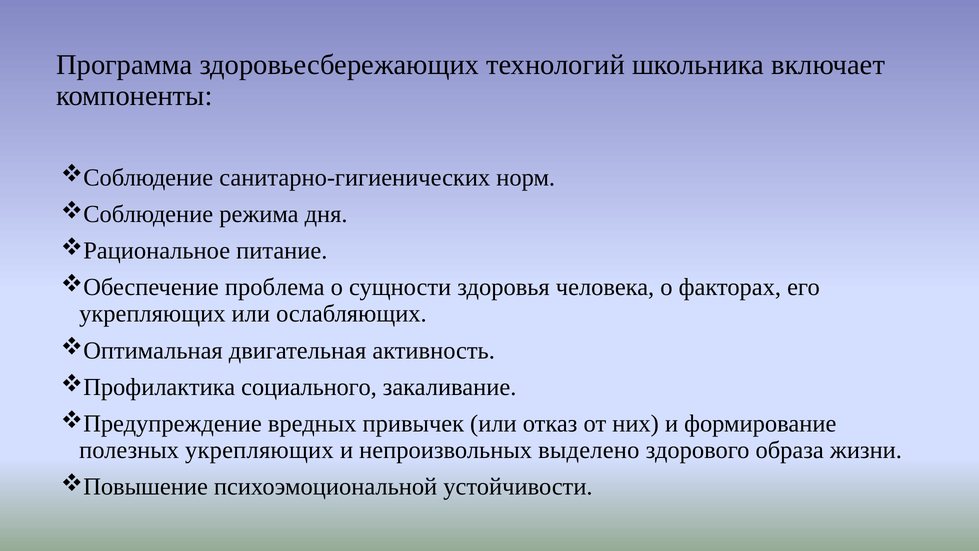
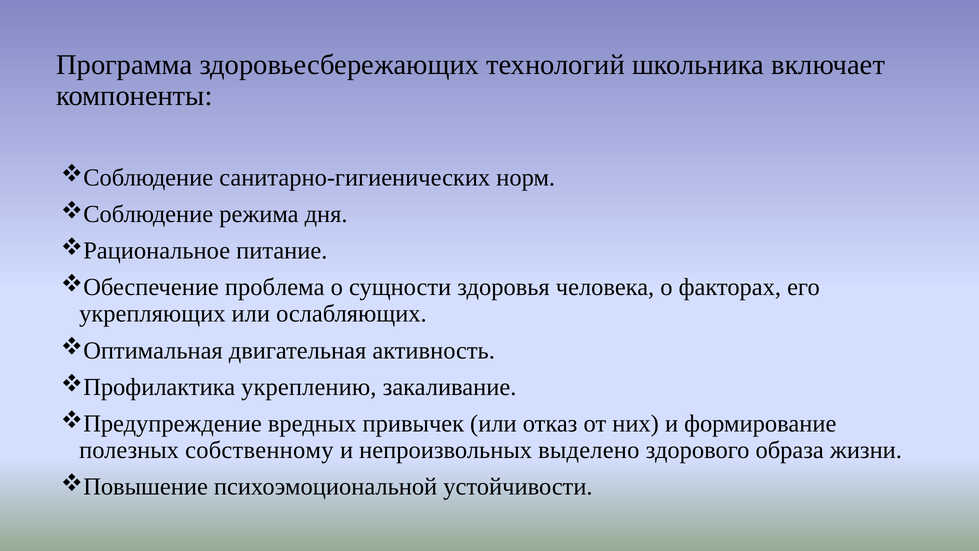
социального: социального -> укреплению
полезных укрепляющих: укрепляющих -> собственному
